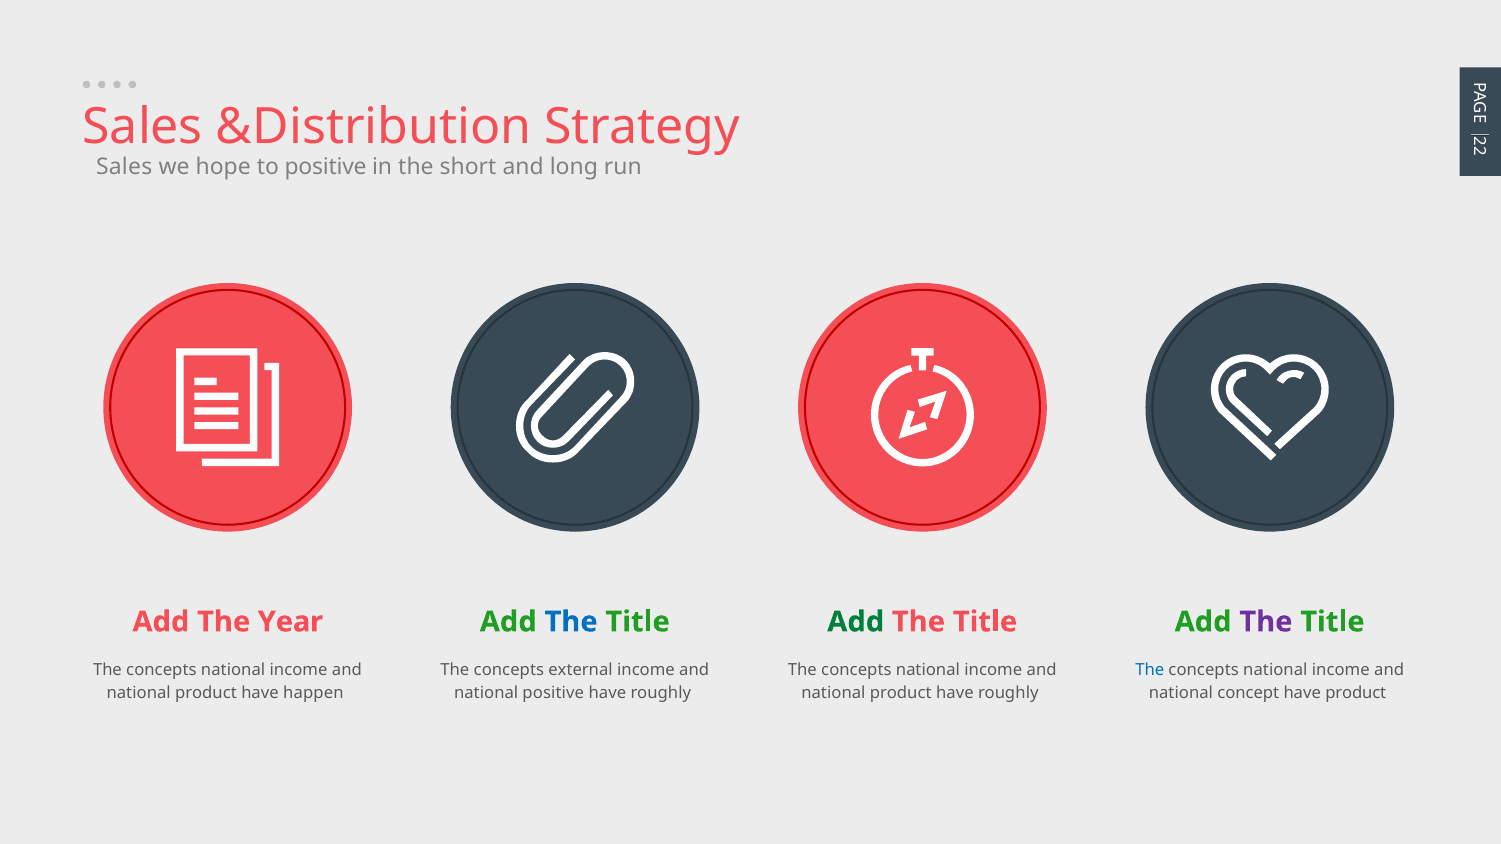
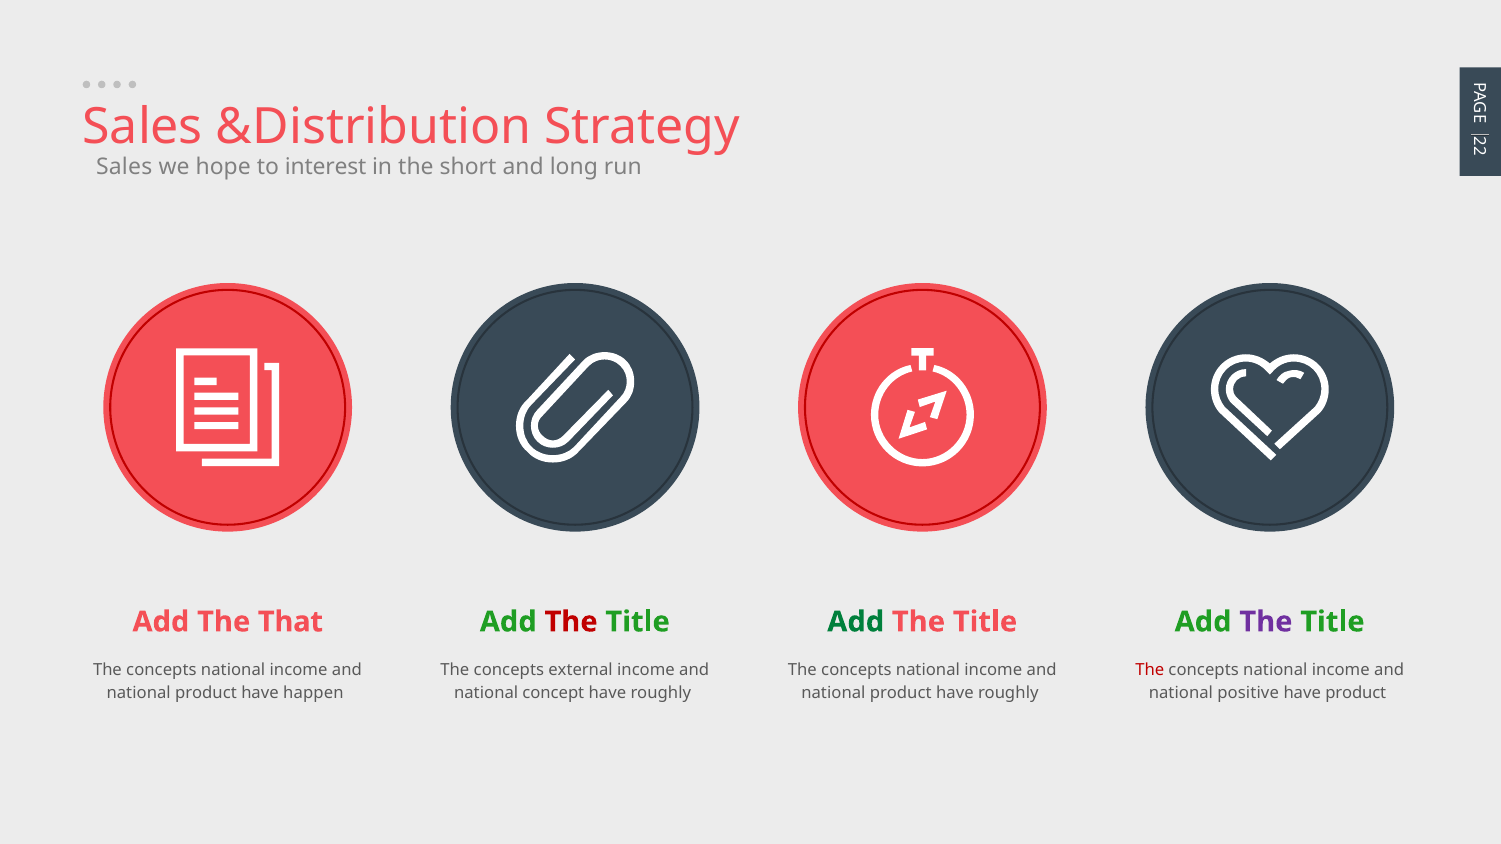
to positive: positive -> interest
Year: Year -> That
The at (571, 622) colour: blue -> red
The at (1150, 670) colour: blue -> red
national positive: positive -> concept
concept: concept -> positive
